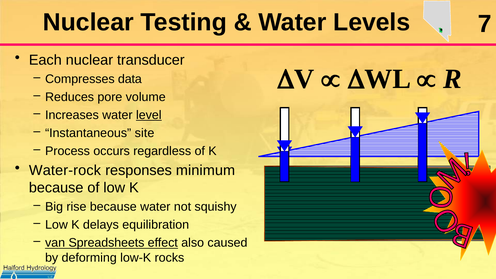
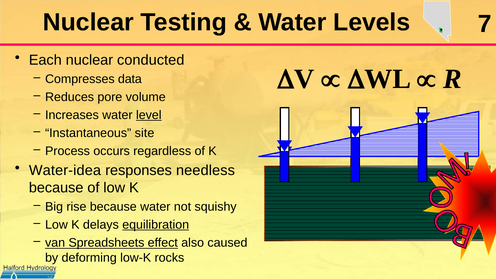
transducer: transducer -> conducted
Water-rock: Water-rock -> Water-idea
minimum: minimum -> needless
equilibration underline: none -> present
